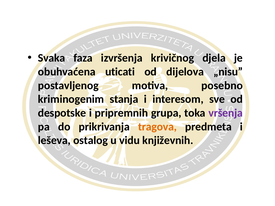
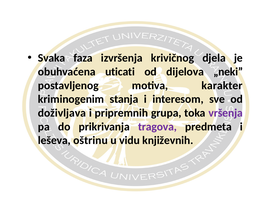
„nisu: „nisu -> „neki
posebno: posebno -> karakter
despotske: despotske -> doživljava
tragova colour: orange -> purple
ostalog: ostalog -> oštrinu
